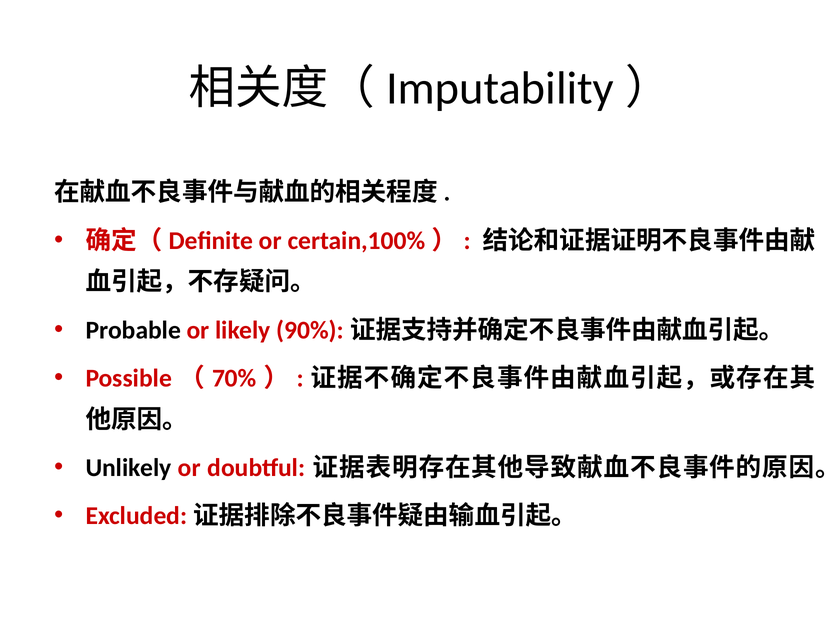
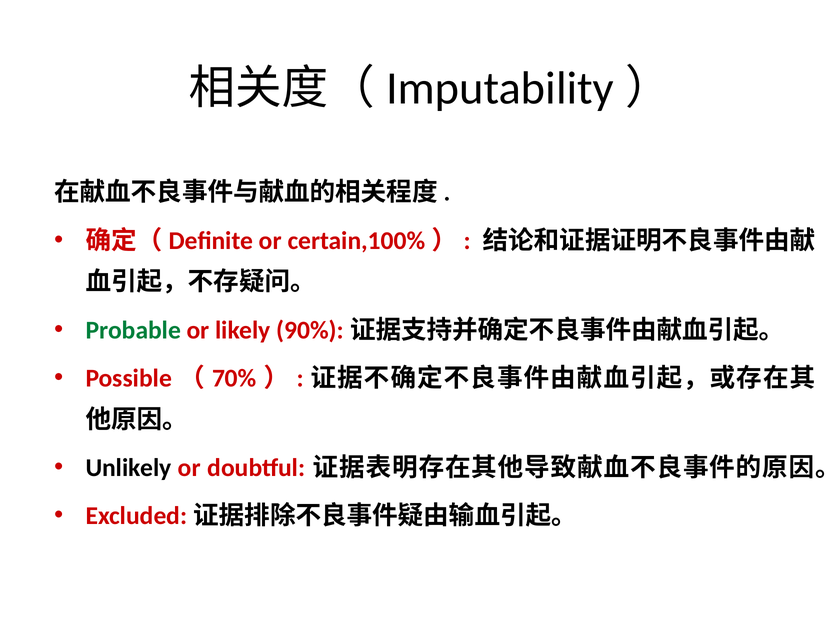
Probable colour: black -> green
